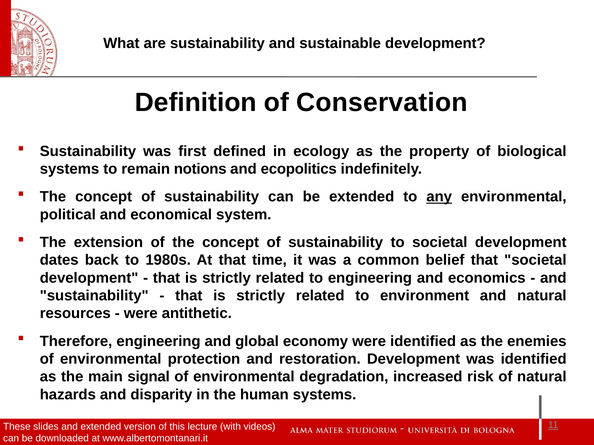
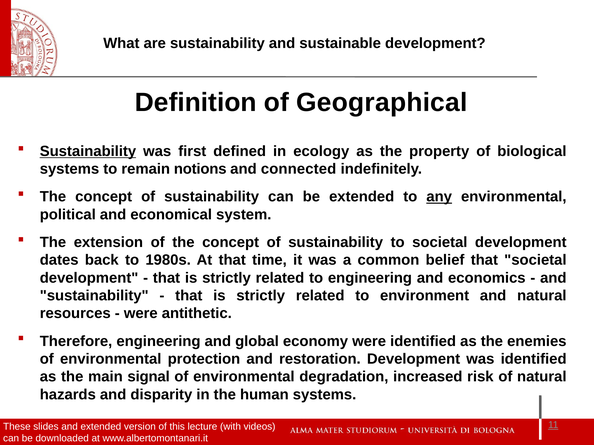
Conservation: Conservation -> Geographical
Sustainability at (88, 151) underline: none -> present
ecopolitics: ecopolitics -> connected
